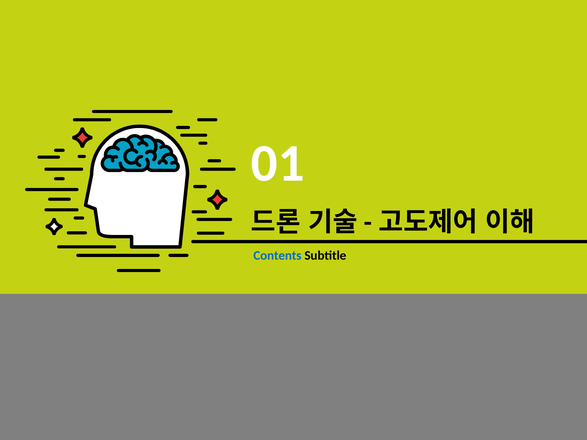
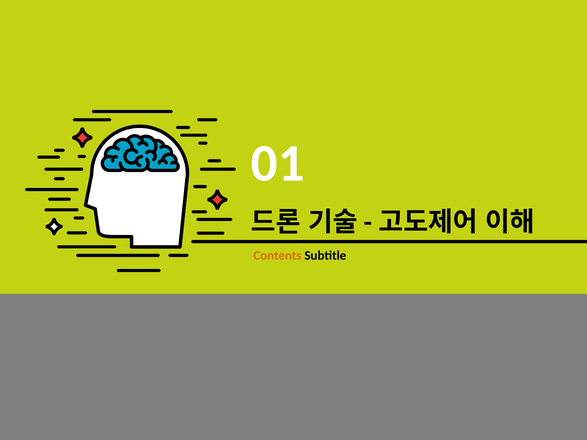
Contents colour: blue -> orange
